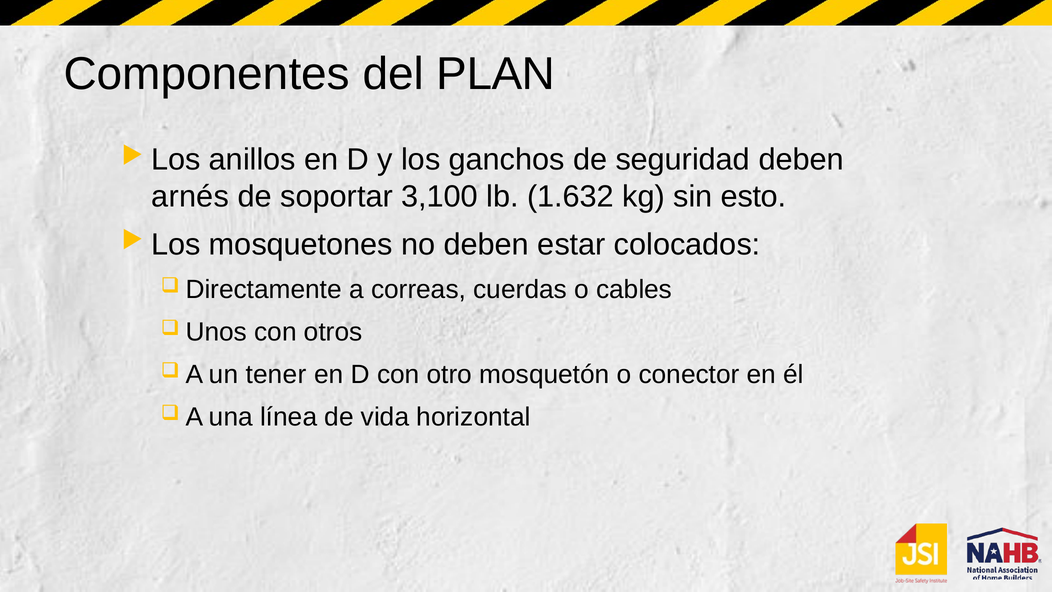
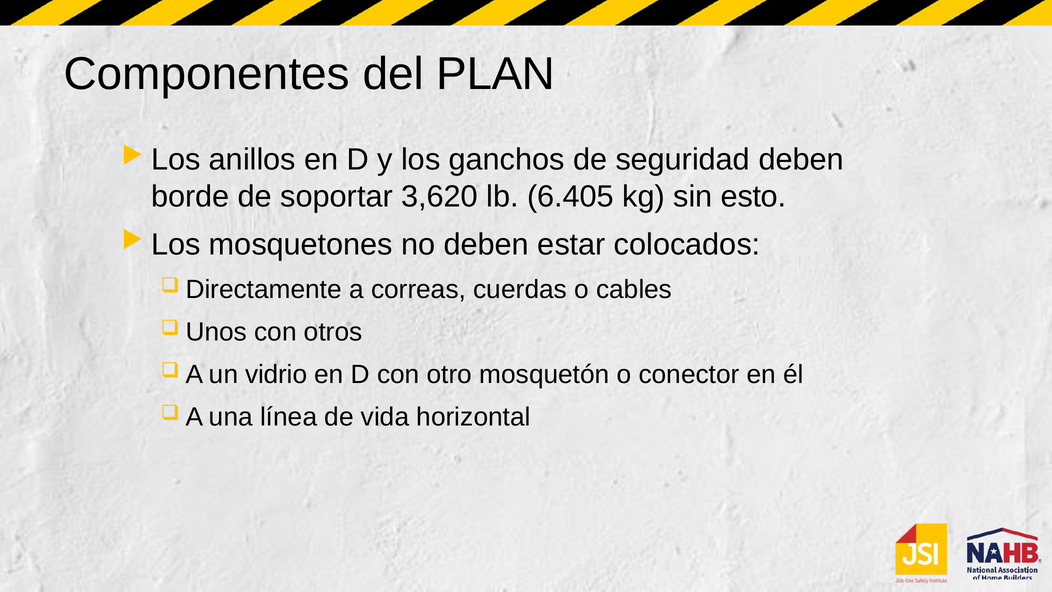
arnés: arnés -> borde
3,100: 3,100 -> 3,620
1.632: 1.632 -> 6.405
tener: tener -> vidrio
